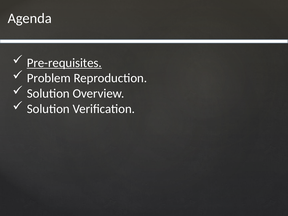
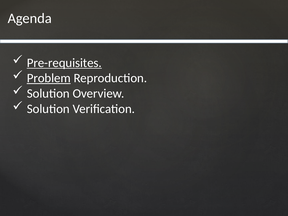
Problem underline: none -> present
